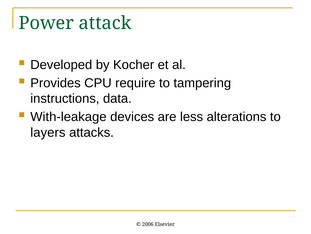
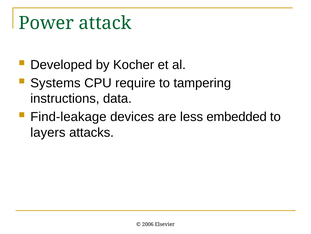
Provides: Provides -> Systems
With-leakage: With-leakage -> Find-leakage
alterations: alterations -> embedded
